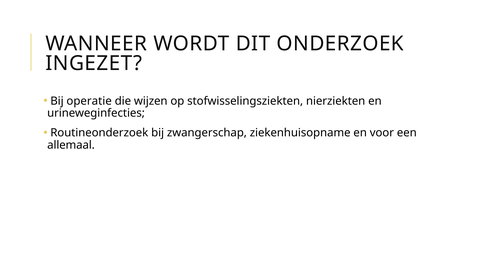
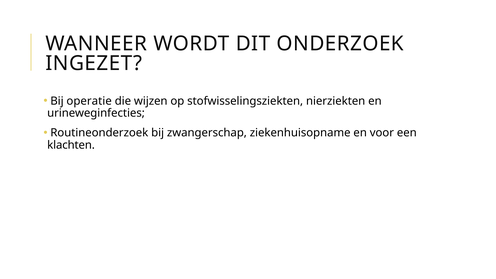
allemaal: allemaal -> klachten
